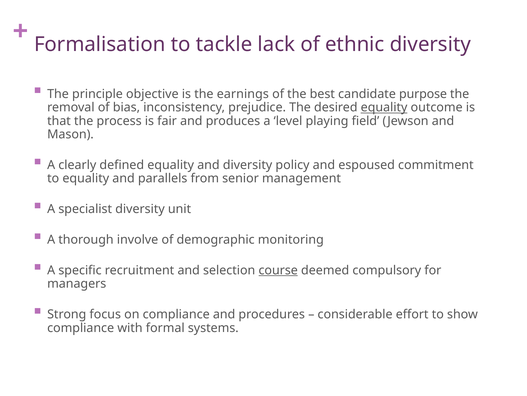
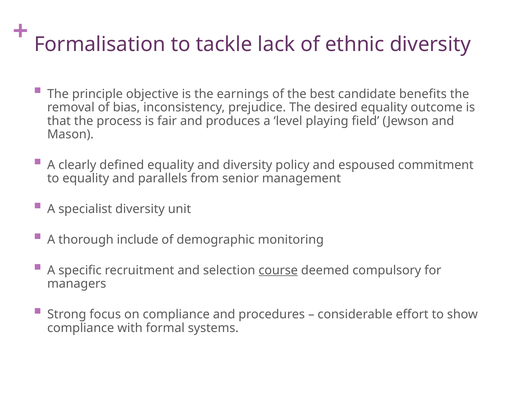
purpose: purpose -> benefits
equality at (384, 107) underline: present -> none
involve: involve -> include
